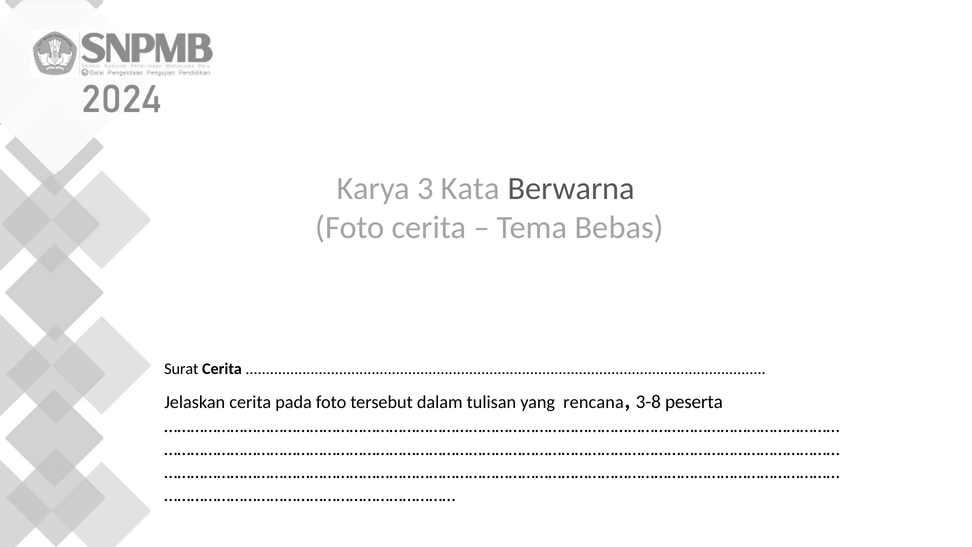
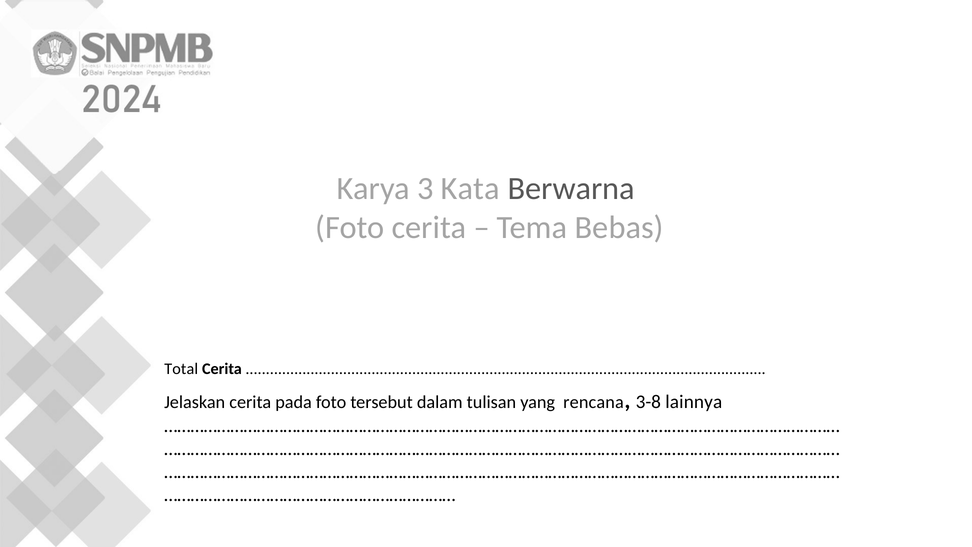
Surat: Surat -> Total
peserta: peserta -> lainnya
